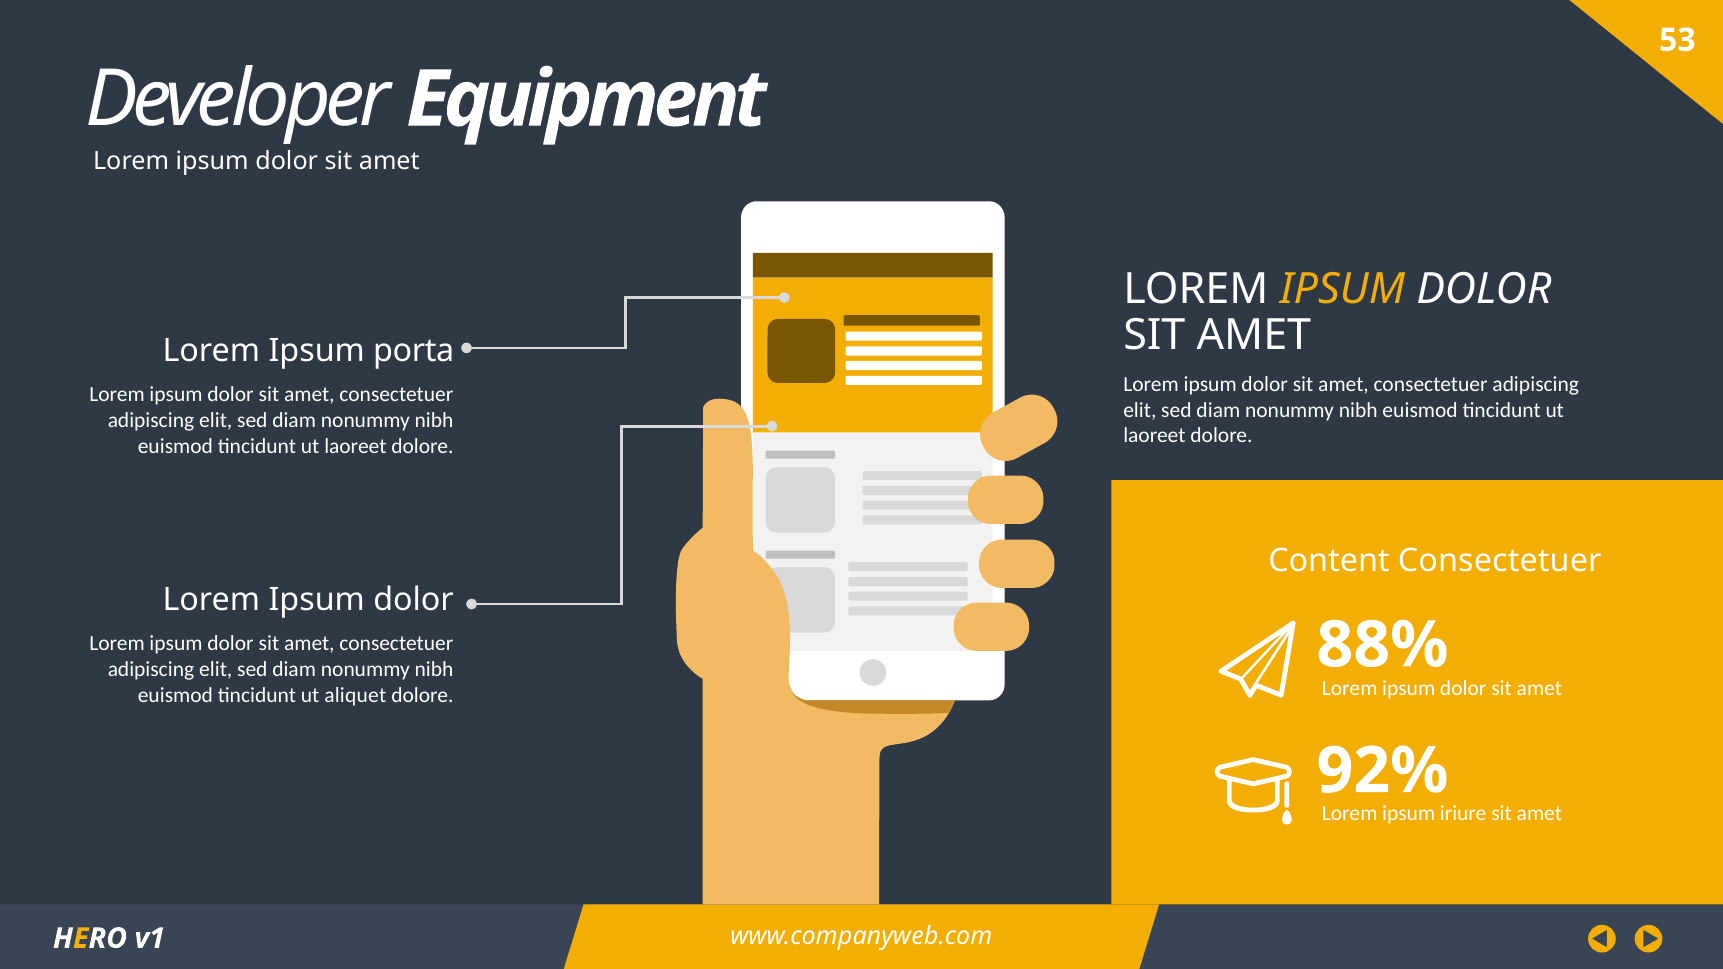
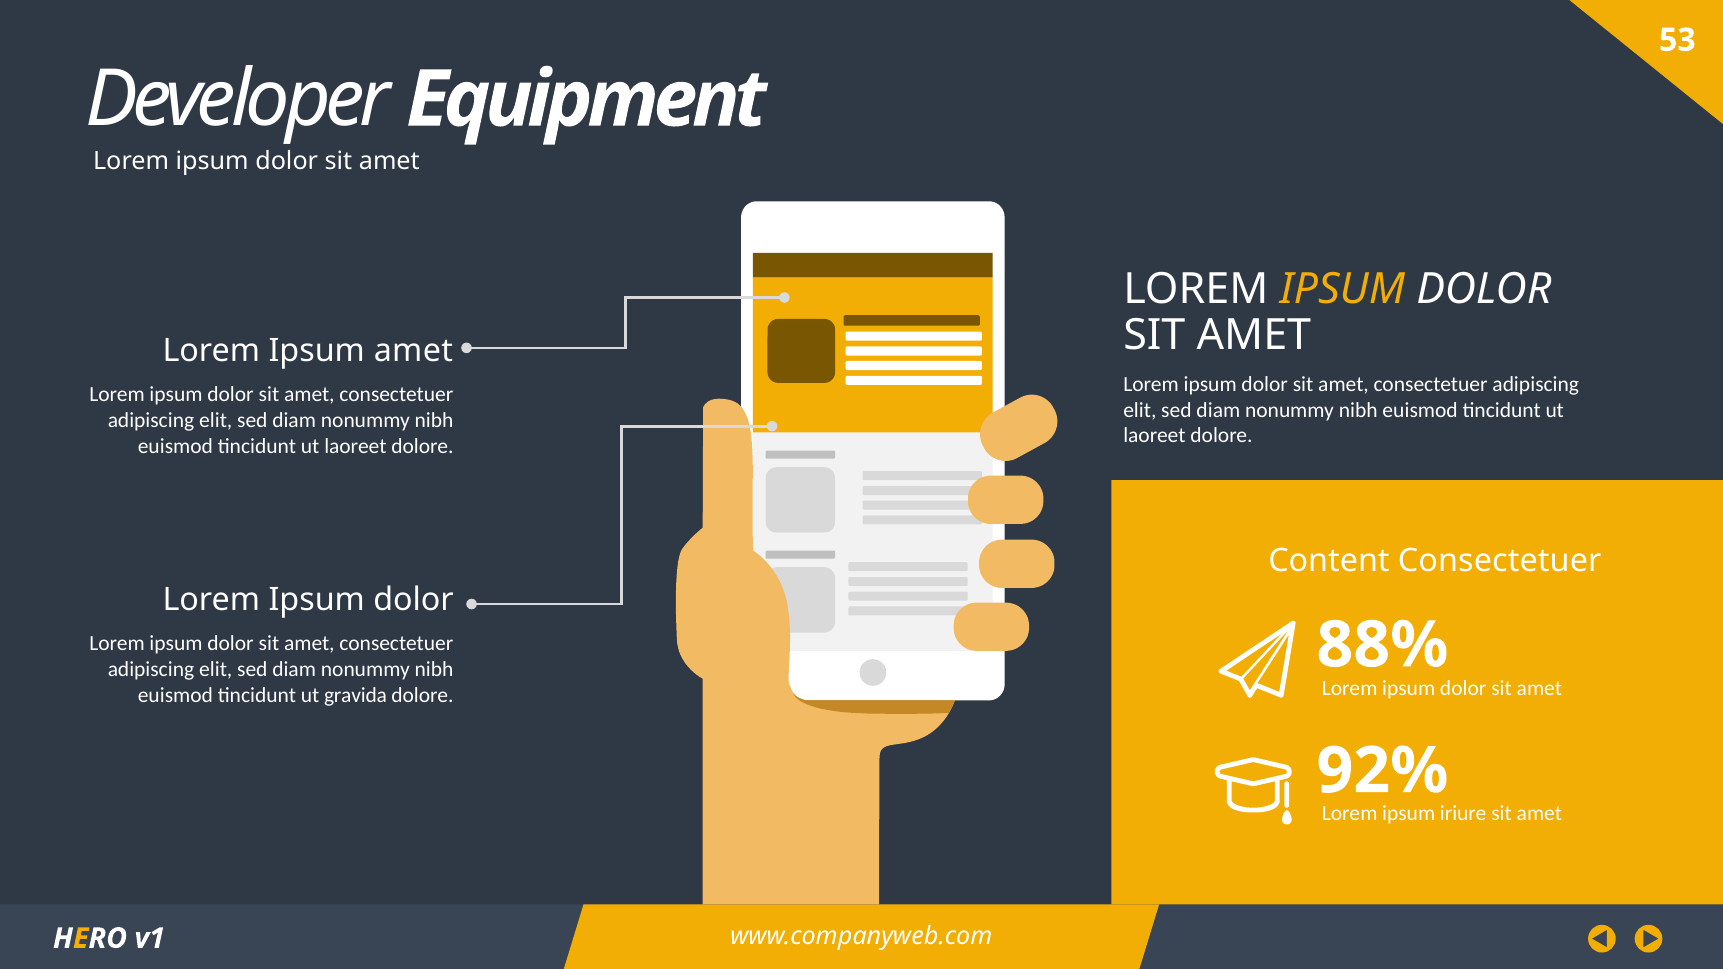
Ipsum porta: porta -> amet
aliquet: aliquet -> gravida
